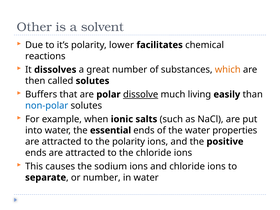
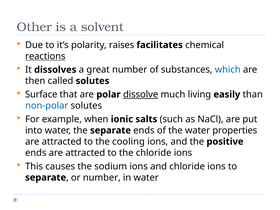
lower: lower -> raises
reactions underline: none -> present
which colour: orange -> blue
Buffers: Buffers -> Surface
the essential: essential -> separate
the polarity: polarity -> cooling
